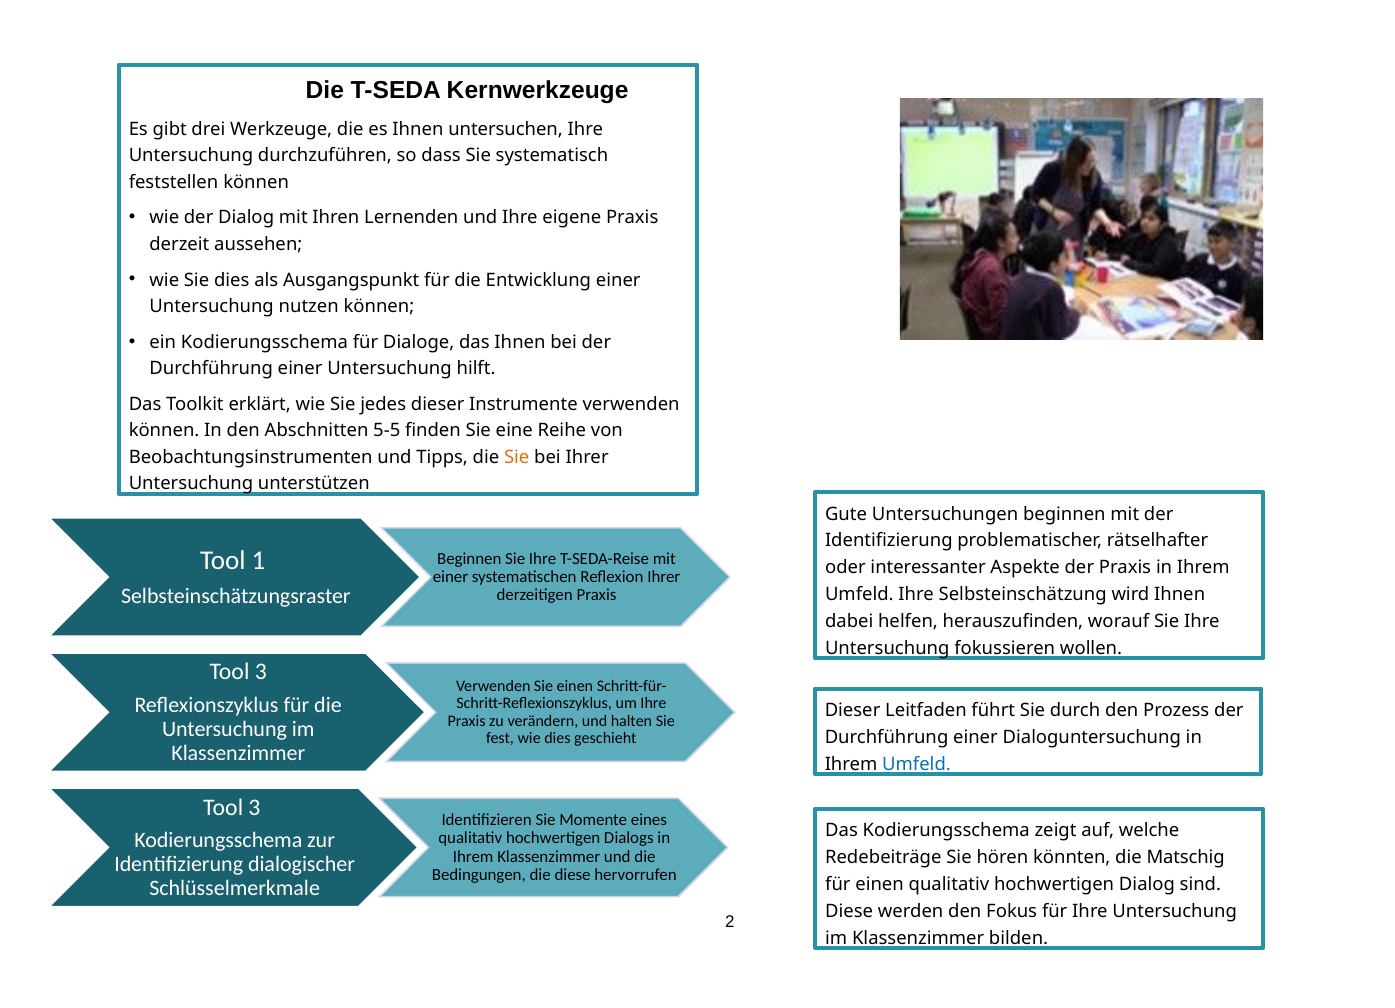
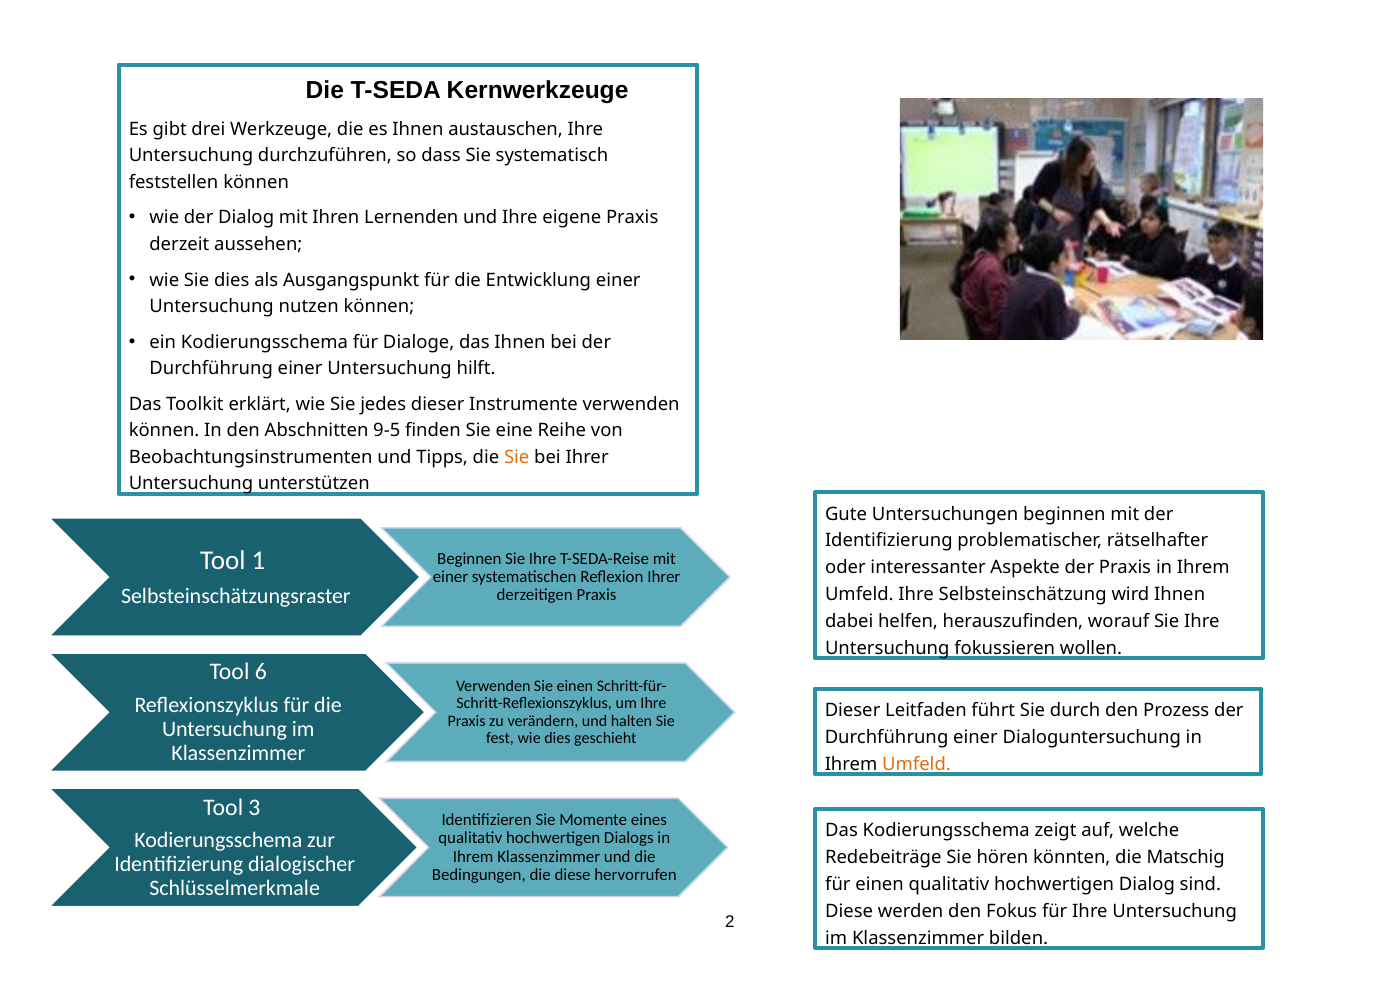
untersuchen: untersuchen -> austauschen
5-5: 5-5 -> 9-5
3 at (261, 672): 3 -> 6
Umfeld at (916, 764) colour: blue -> orange
